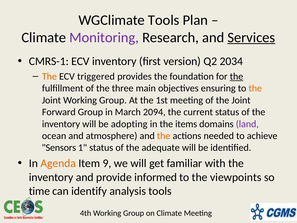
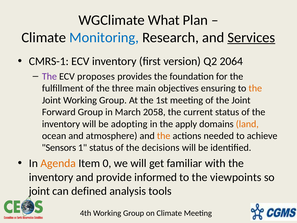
WGClimate Tools: Tools -> What
Monitoring colour: purple -> blue
2034: 2034 -> 2064
The at (49, 76) colour: orange -> purple
triggered: triggered -> proposes
the at (236, 76) underline: present -> none
2094: 2094 -> 2058
items: items -> apply
land colour: purple -> orange
adequate: adequate -> decisions
9: 9 -> 0
time at (39, 191): time -> joint
identify: identify -> defined
